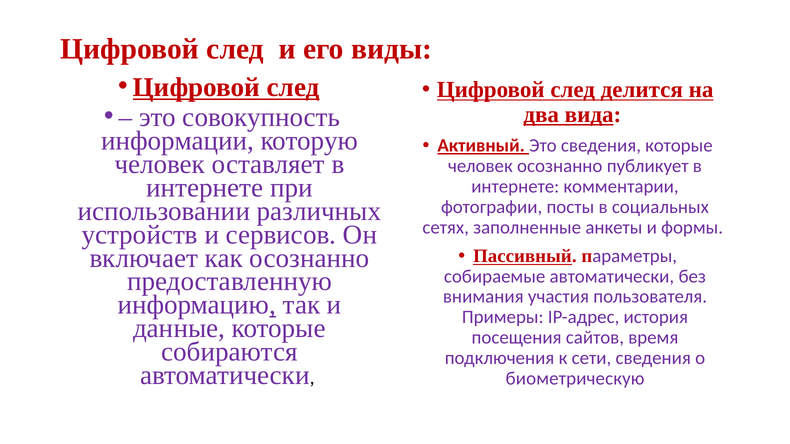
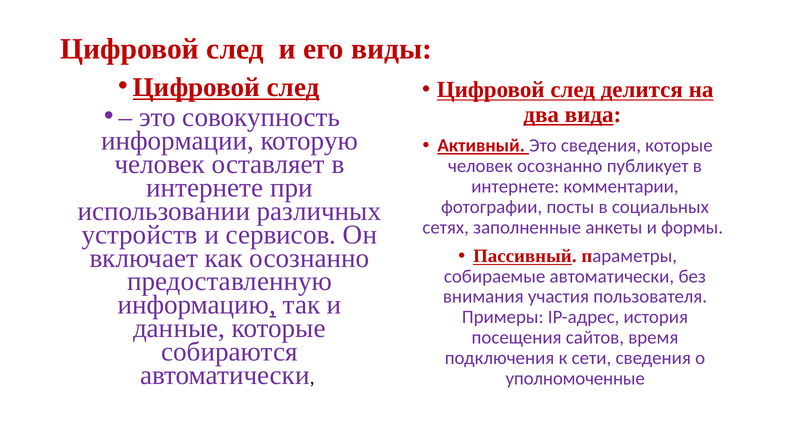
биометрическую: биометрическую -> уполномоченные
